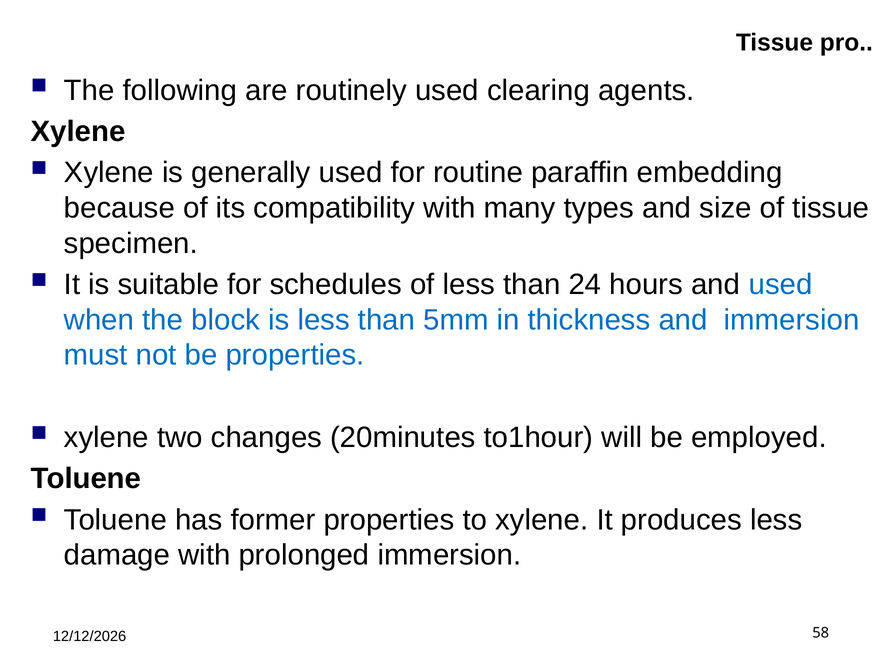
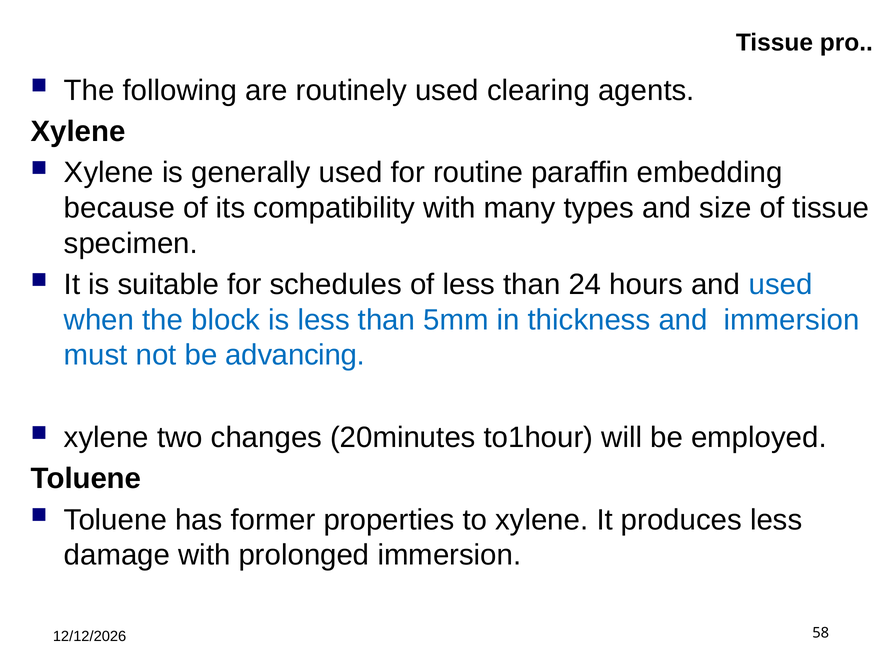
be properties: properties -> advancing
